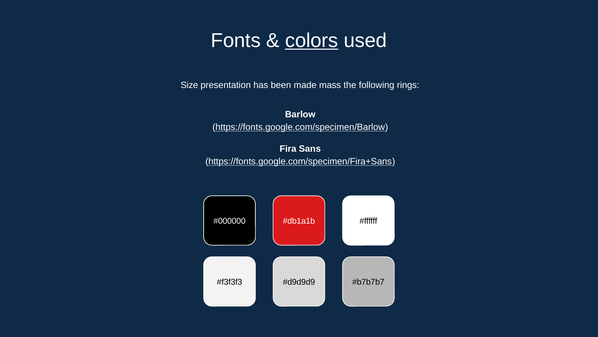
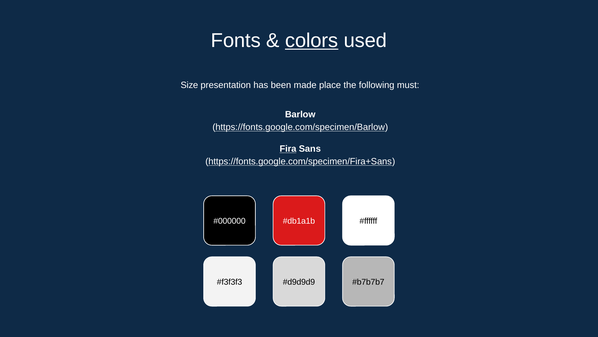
mass: mass -> place
rings: rings -> must
Fira underline: none -> present
